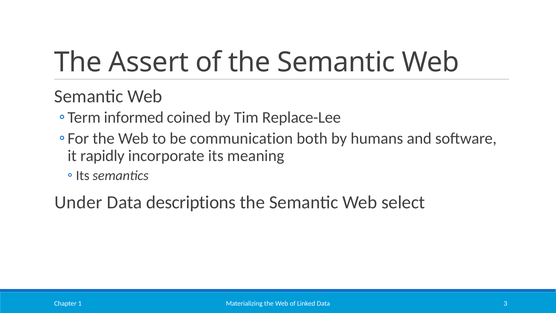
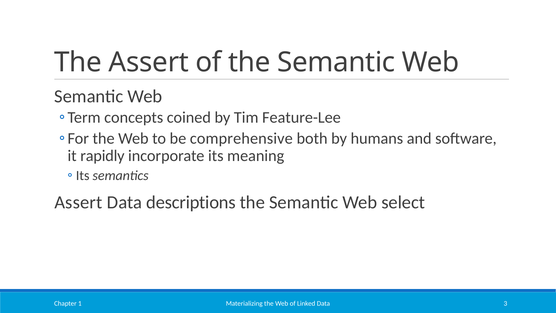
informed: informed -> concepts
Replace-Lee: Replace-Lee -> Feature-Lee
communication: communication -> comprehensive
Under at (78, 202): Under -> Assert
